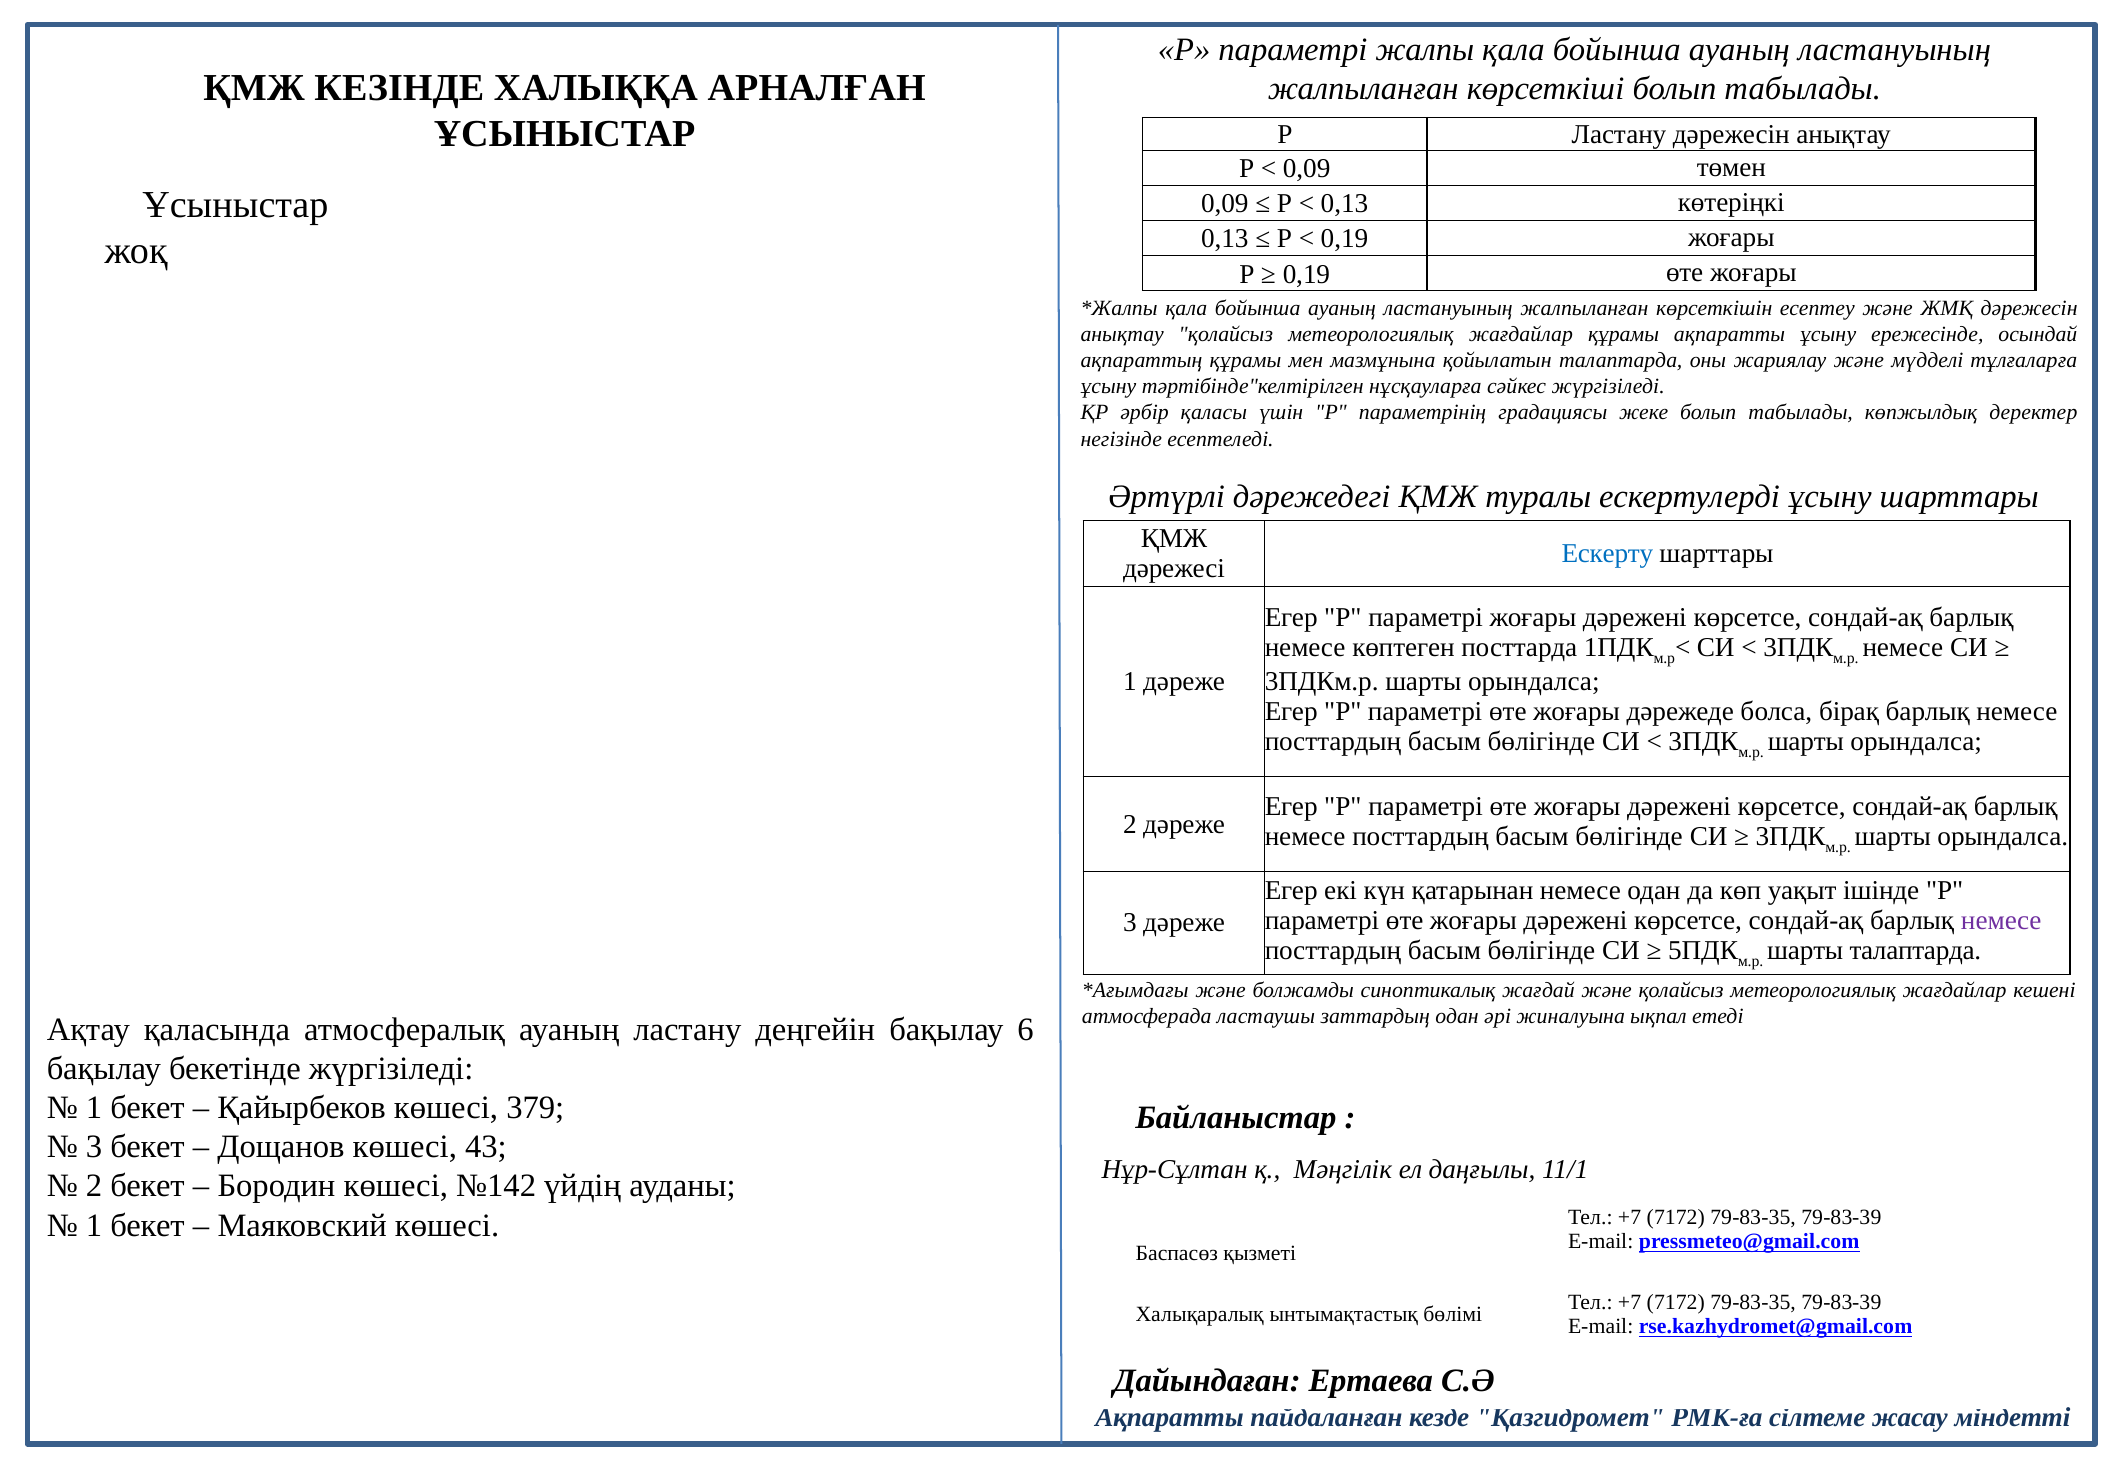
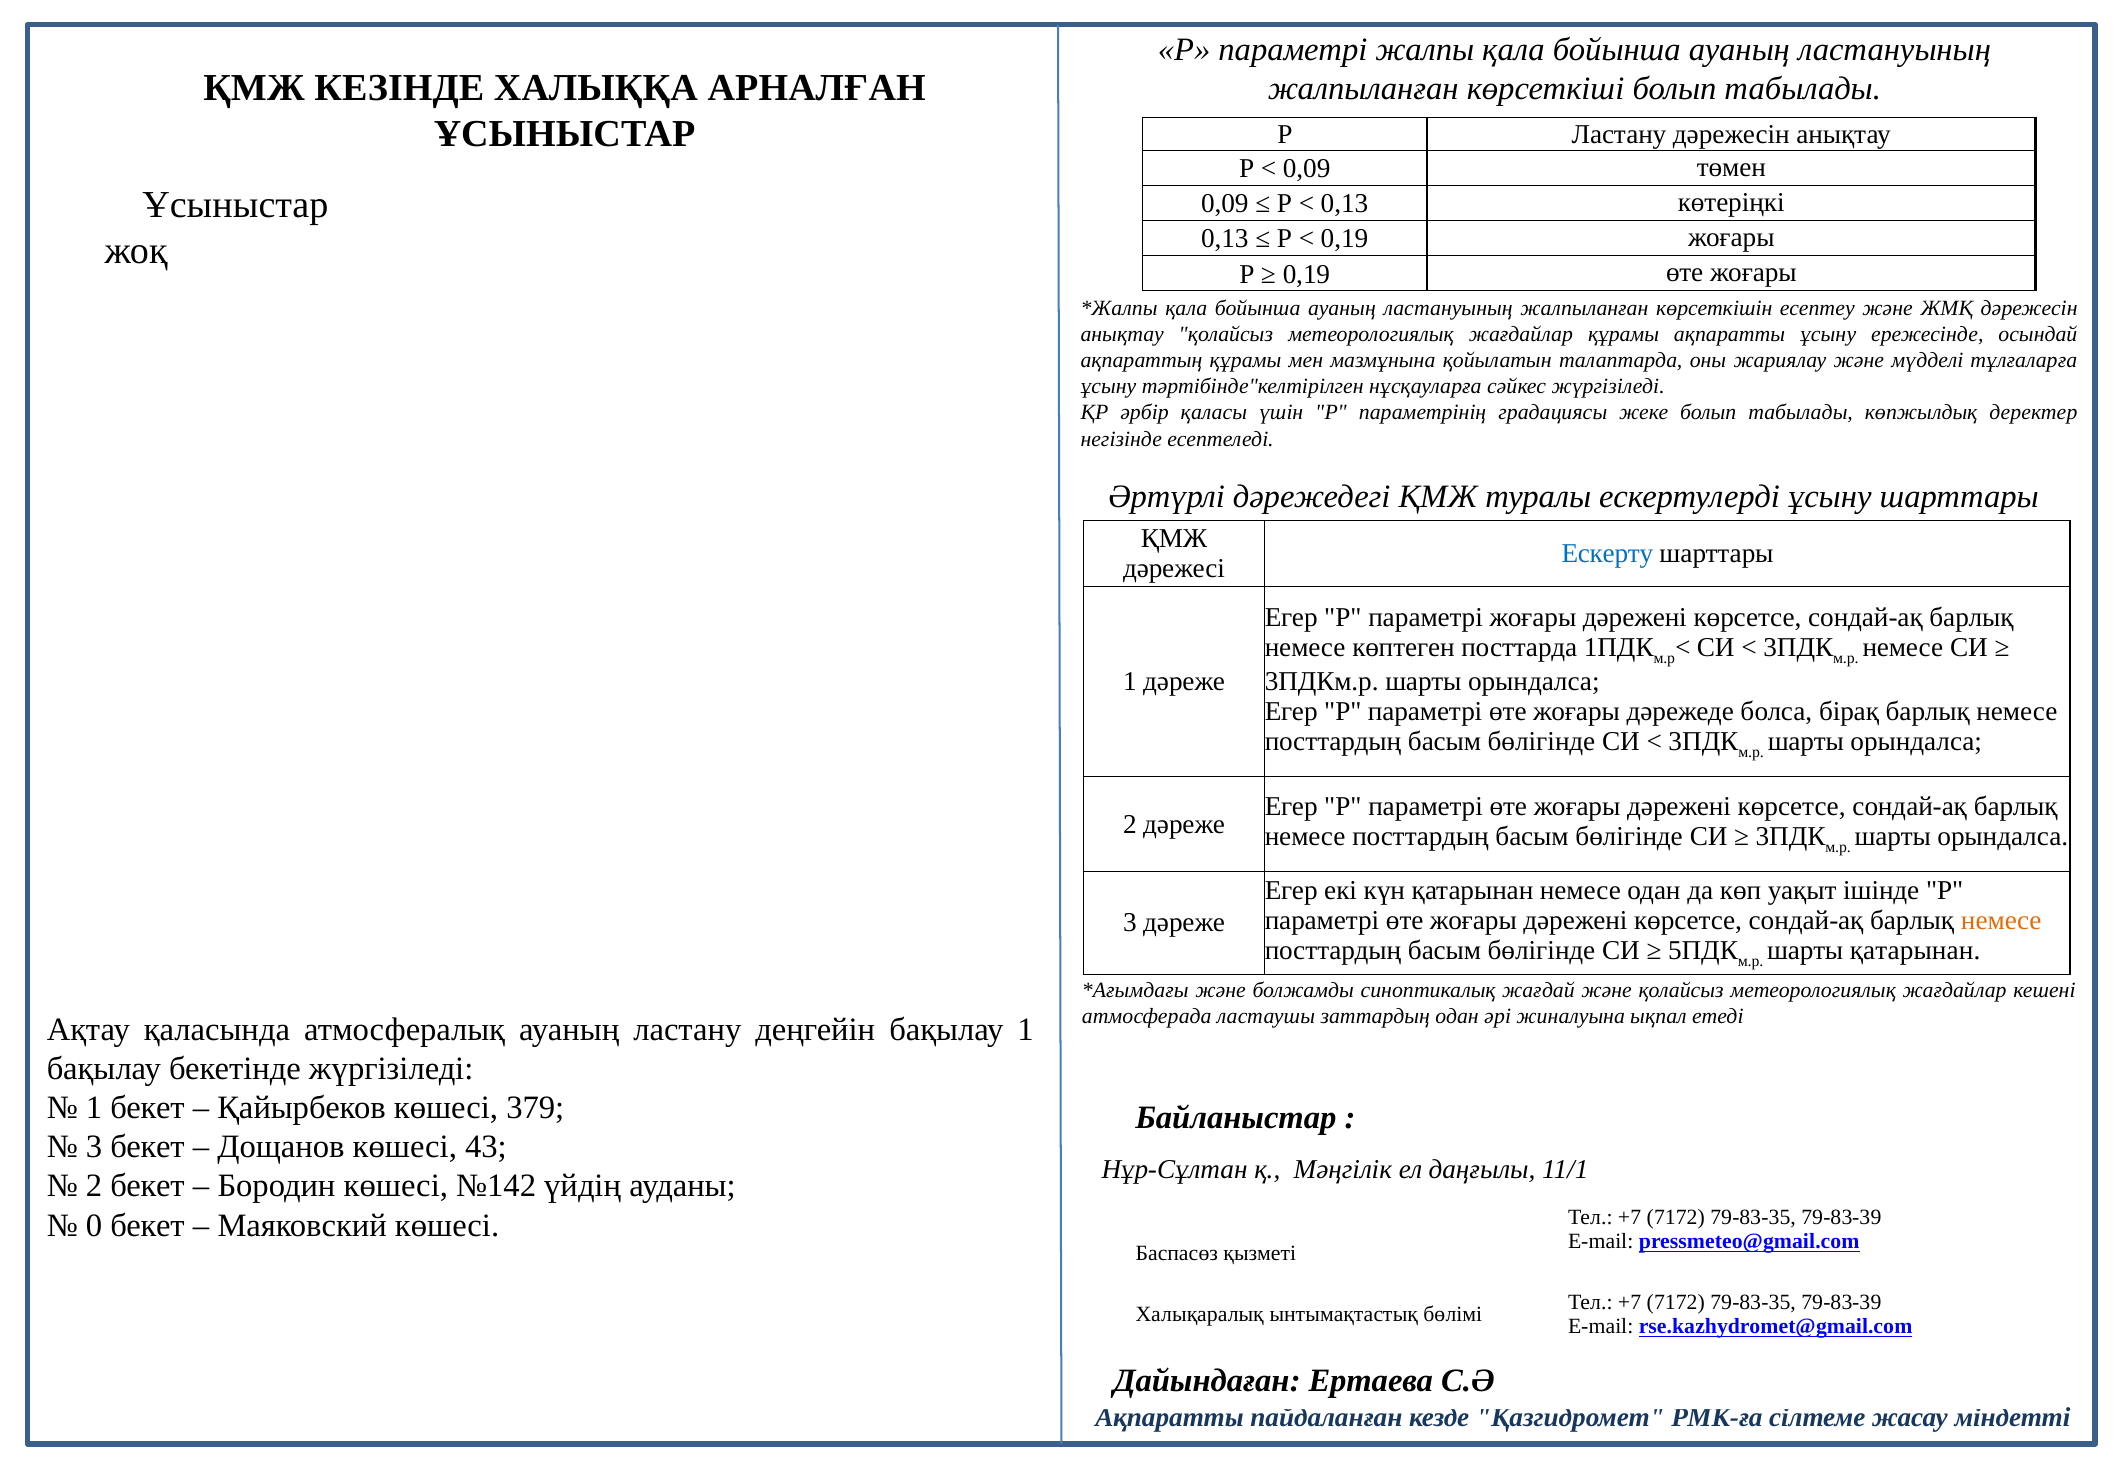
немесе at (2001, 921) colour: purple -> orange
шарты талаптарда: талаптарда -> қатарынан
бақылау 6: 6 -> 1
1 at (94, 1226): 1 -> 0
